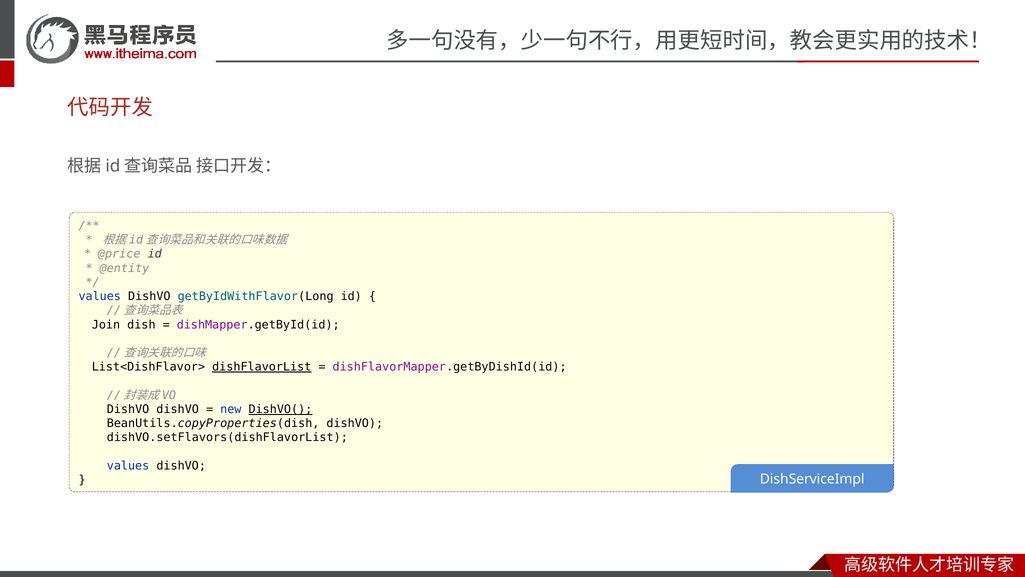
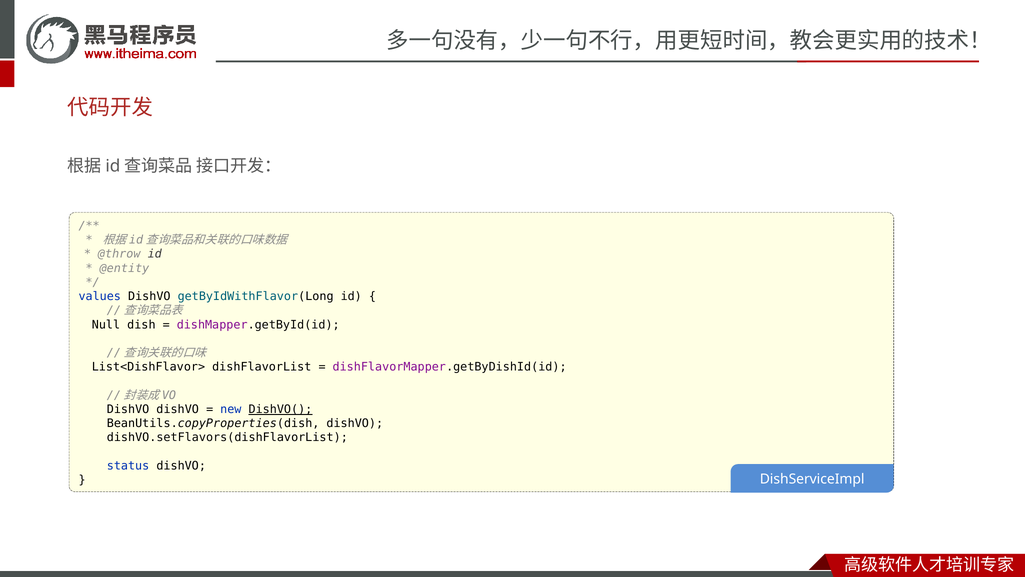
@price: @price -> @throw
Join: Join -> Null
dishFlavorList underline: present -> none
values at (128, 465): values -> status
